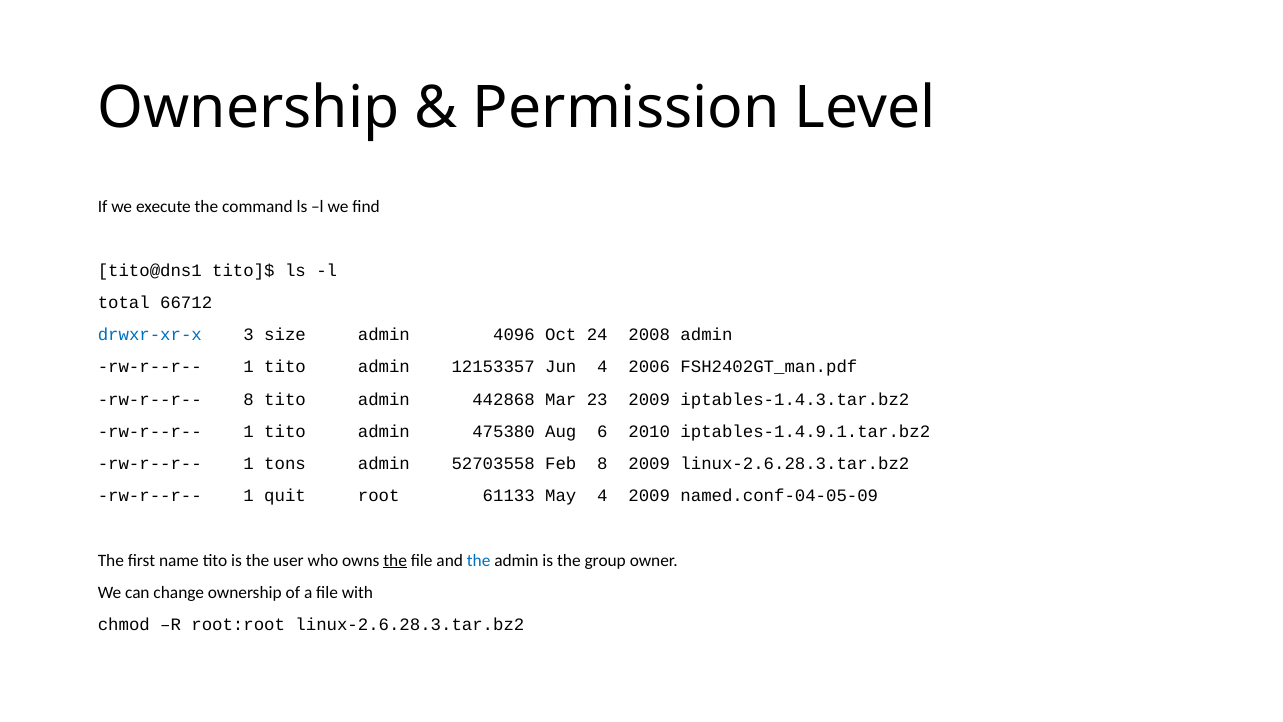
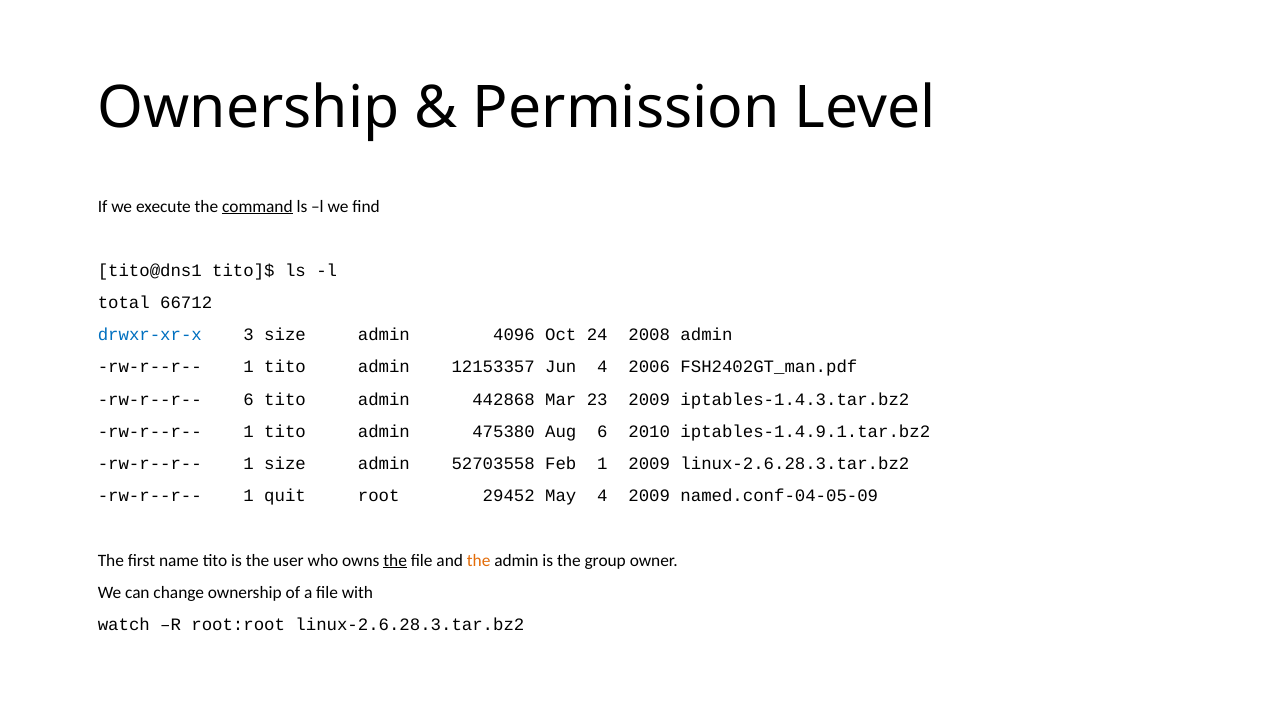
command underline: none -> present
rw-r--r-- 8: 8 -> 6
1 tons: tons -> size
Feb 8: 8 -> 1
61133: 61133 -> 29452
the at (479, 560) colour: blue -> orange
chmod: chmod -> watch
